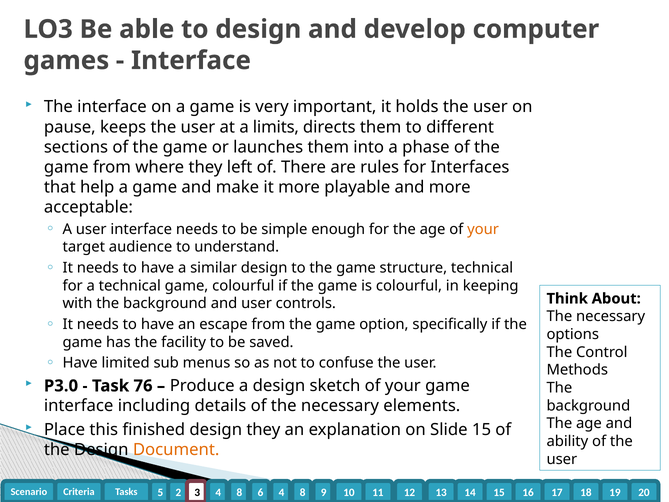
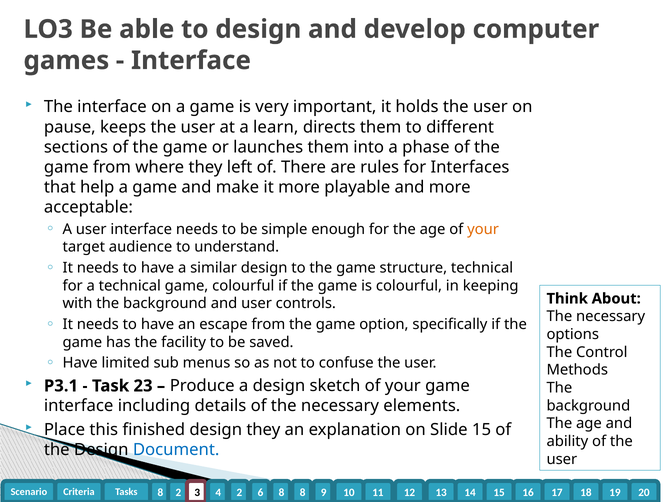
limits: limits -> learn
P3.0: P3.0 -> P3.1
76: 76 -> 23
Document colour: orange -> blue
Tasks 5: 5 -> 8
3 4 8: 8 -> 2
6 4: 4 -> 8
